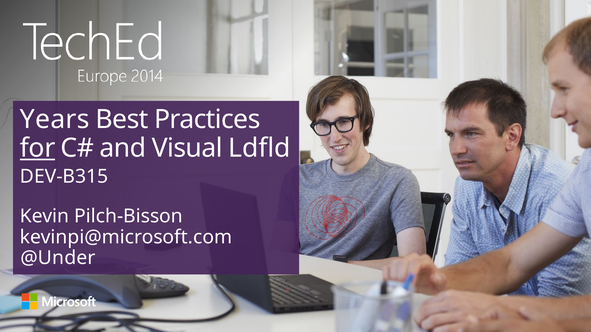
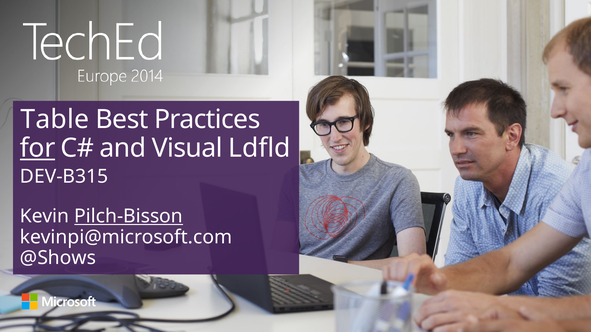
Years: Years -> Table
Pilch-Bisson underline: none -> present
@Under: @Under -> @Shows
